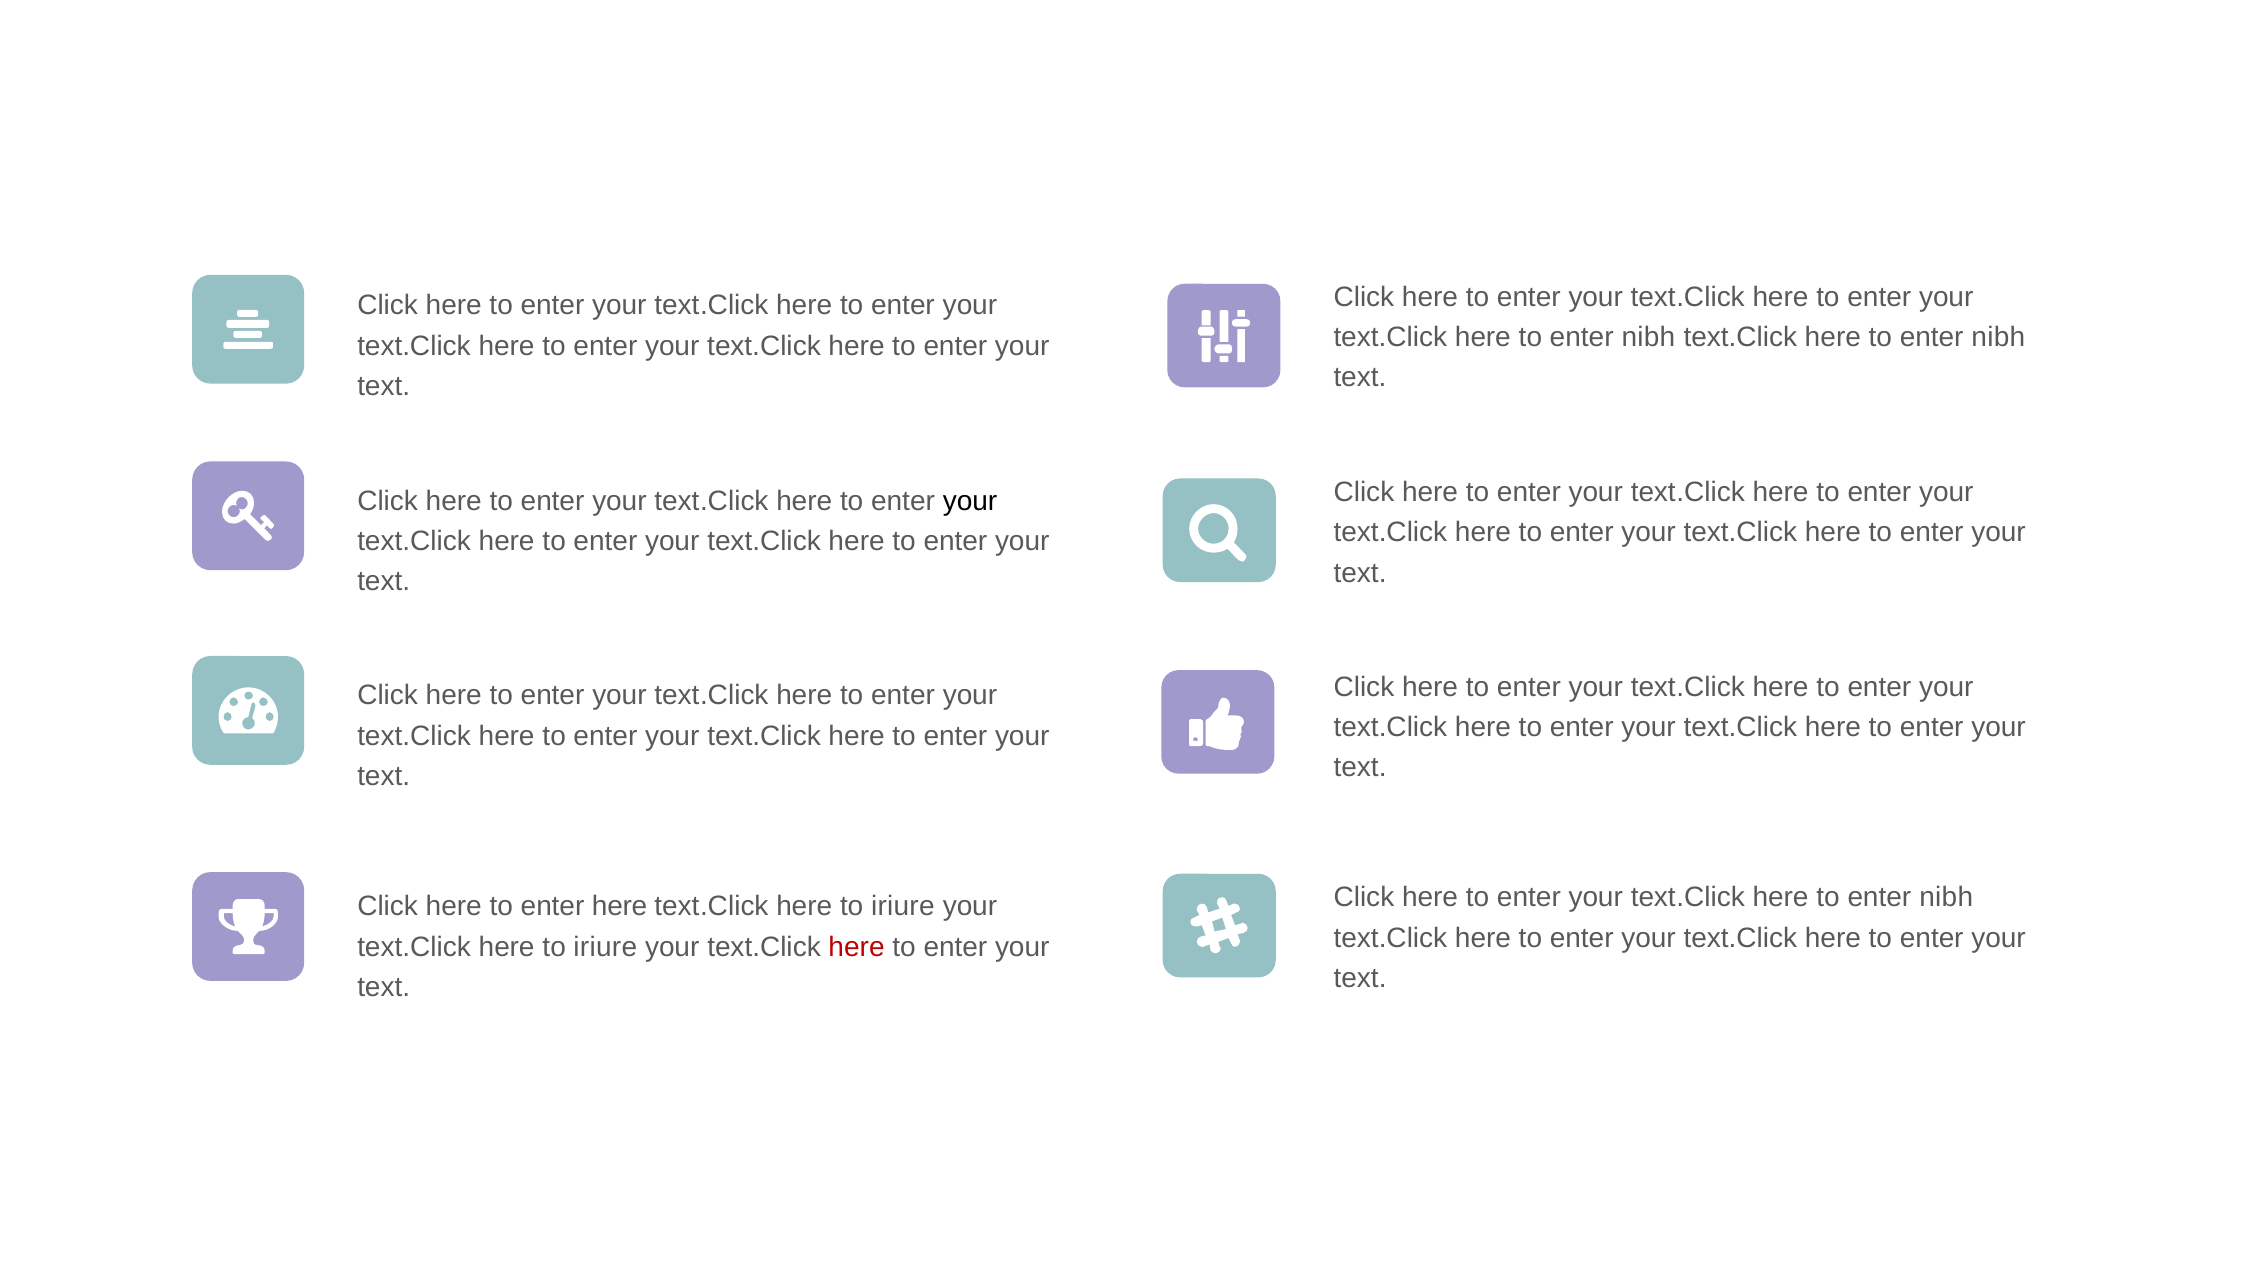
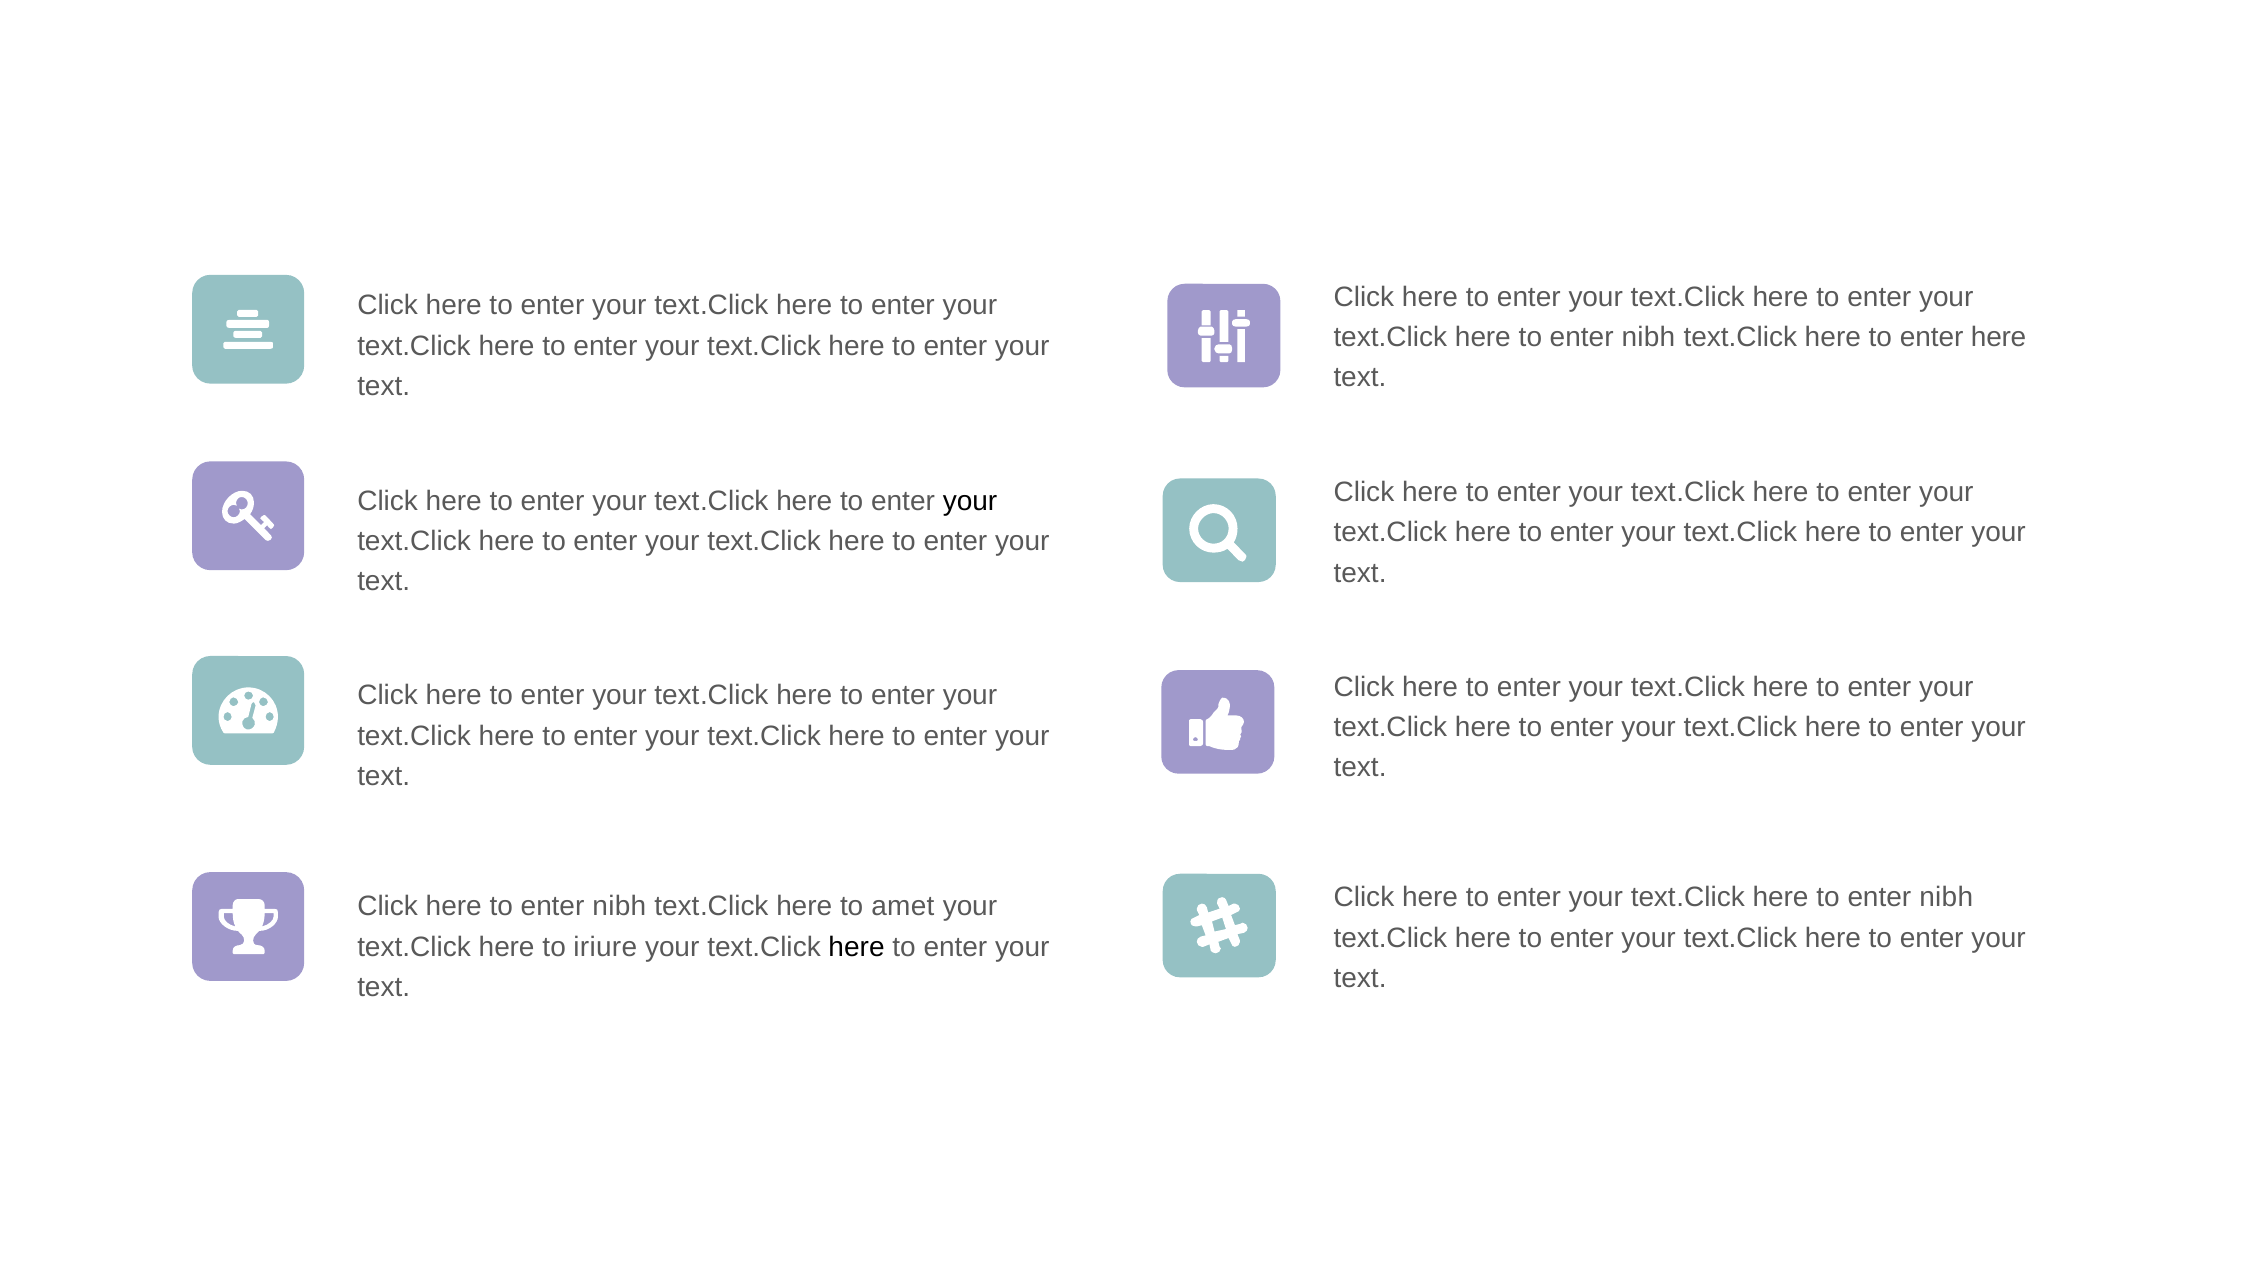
nibh at (1998, 337): nibh -> here
here at (620, 907): here -> nibh
iriure at (903, 907): iriure -> amet
here at (857, 947) colour: red -> black
